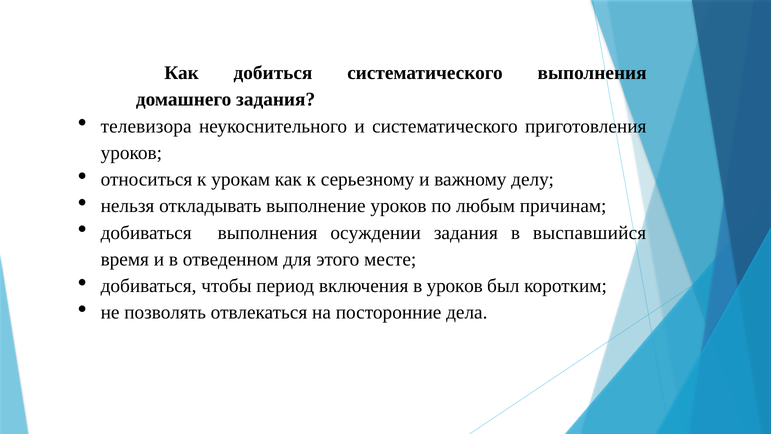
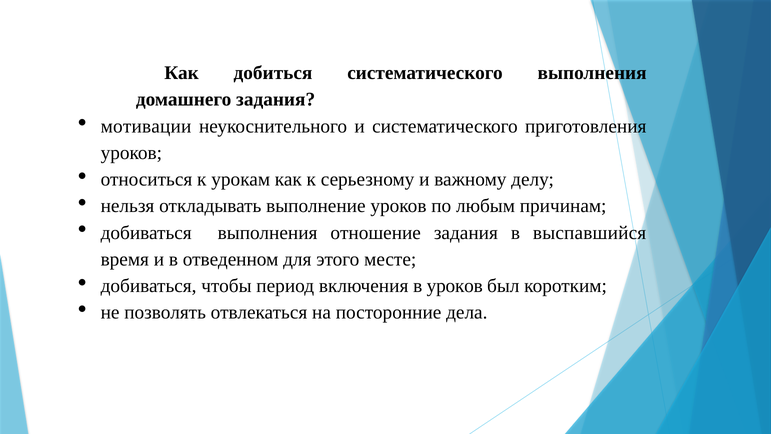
телевизора: телевизора -> мотивации
осуждении: осуждении -> отношение
